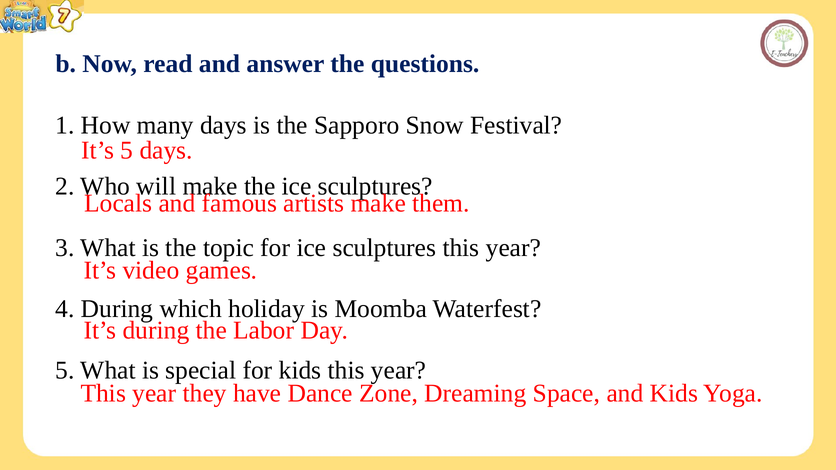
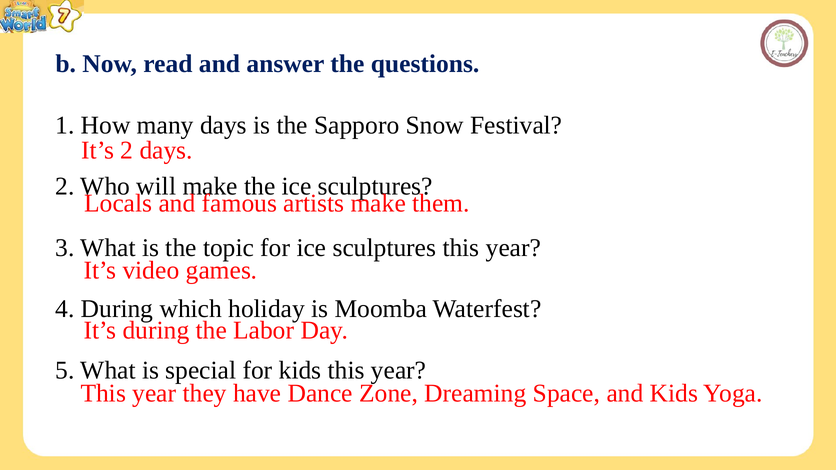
It’s 5: 5 -> 2
